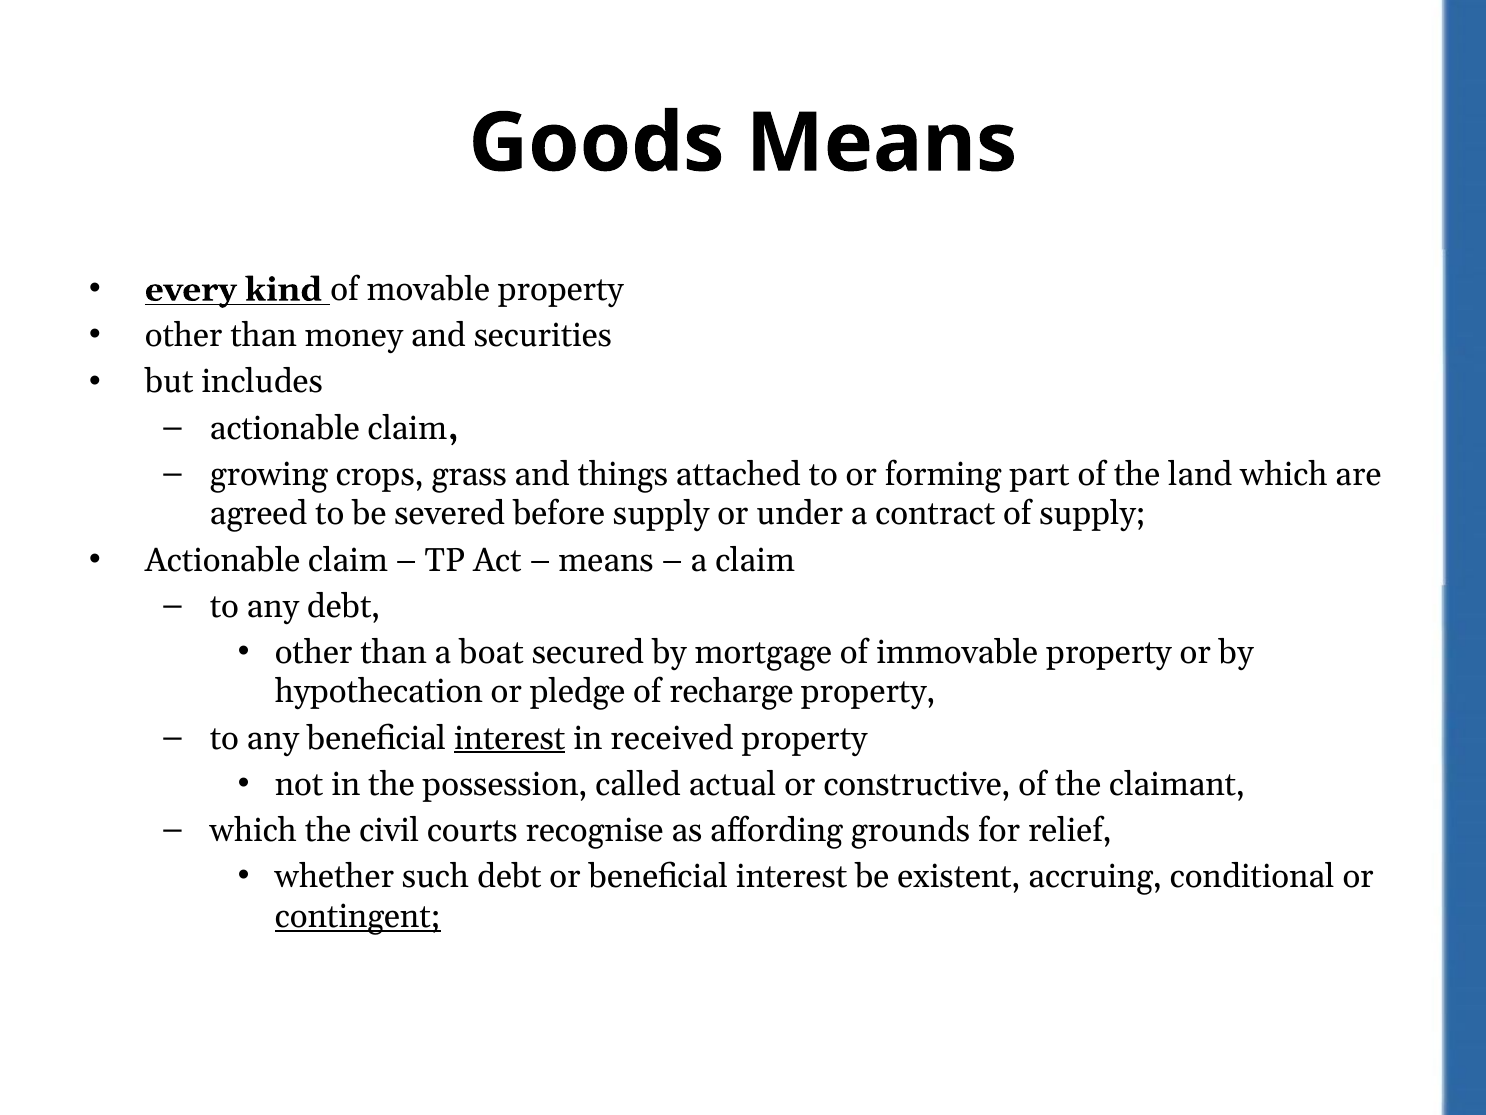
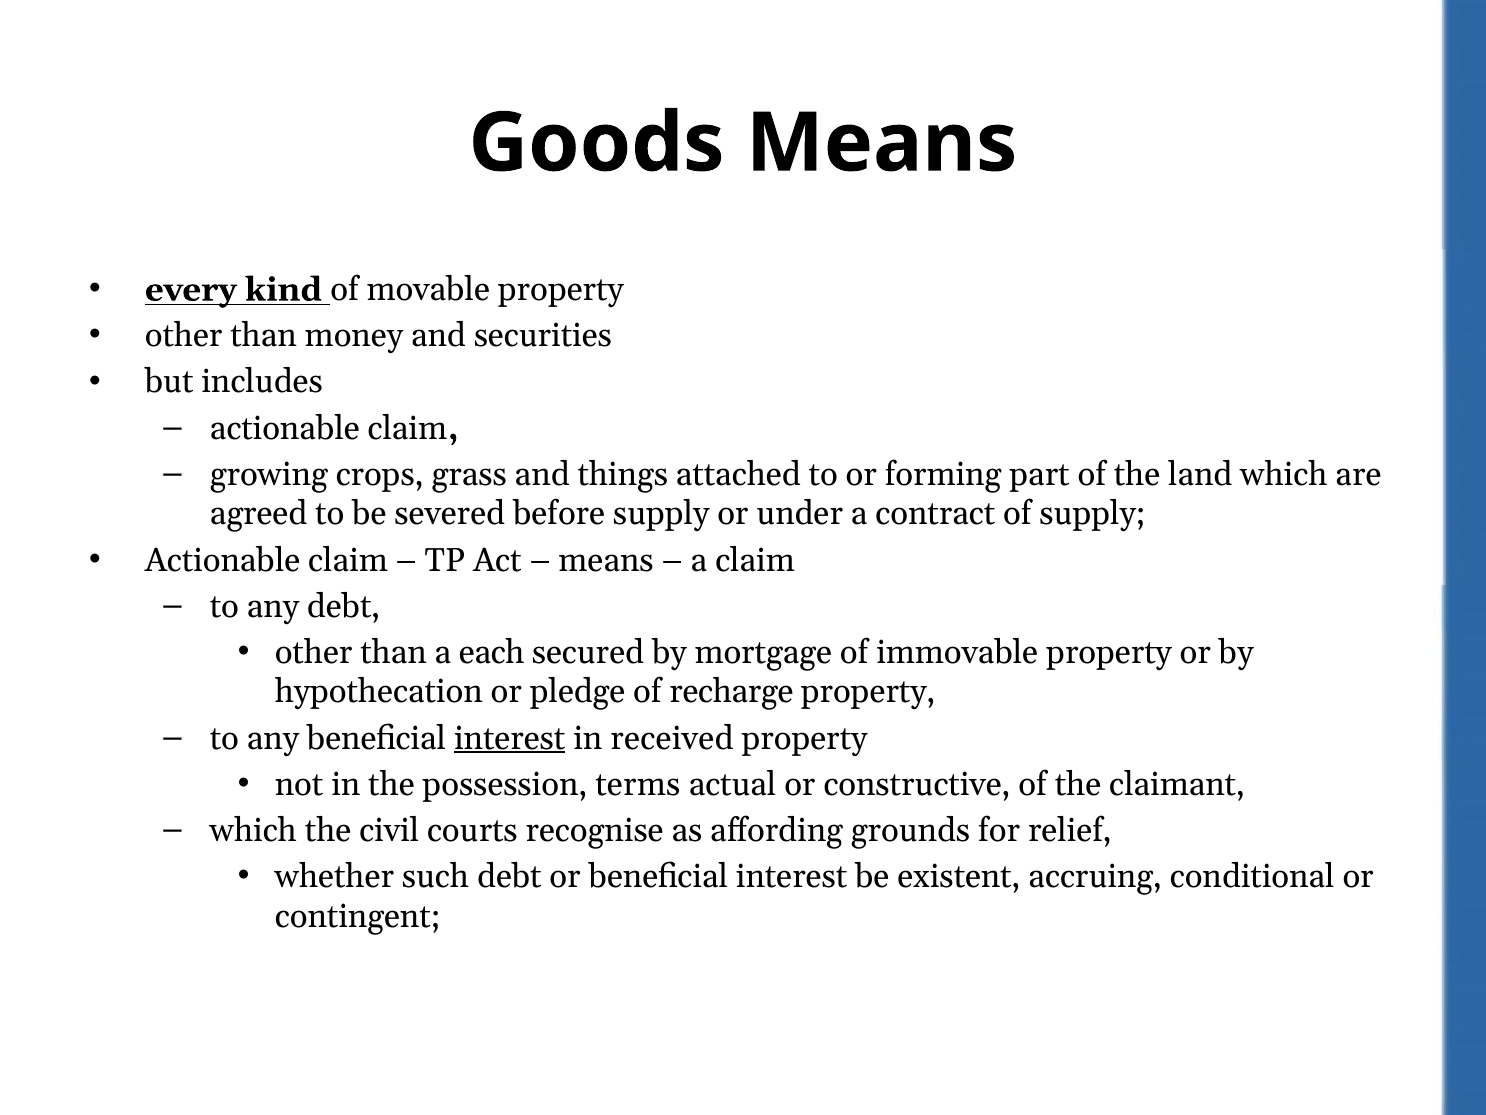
boat: boat -> each
called: called -> terms
contingent underline: present -> none
